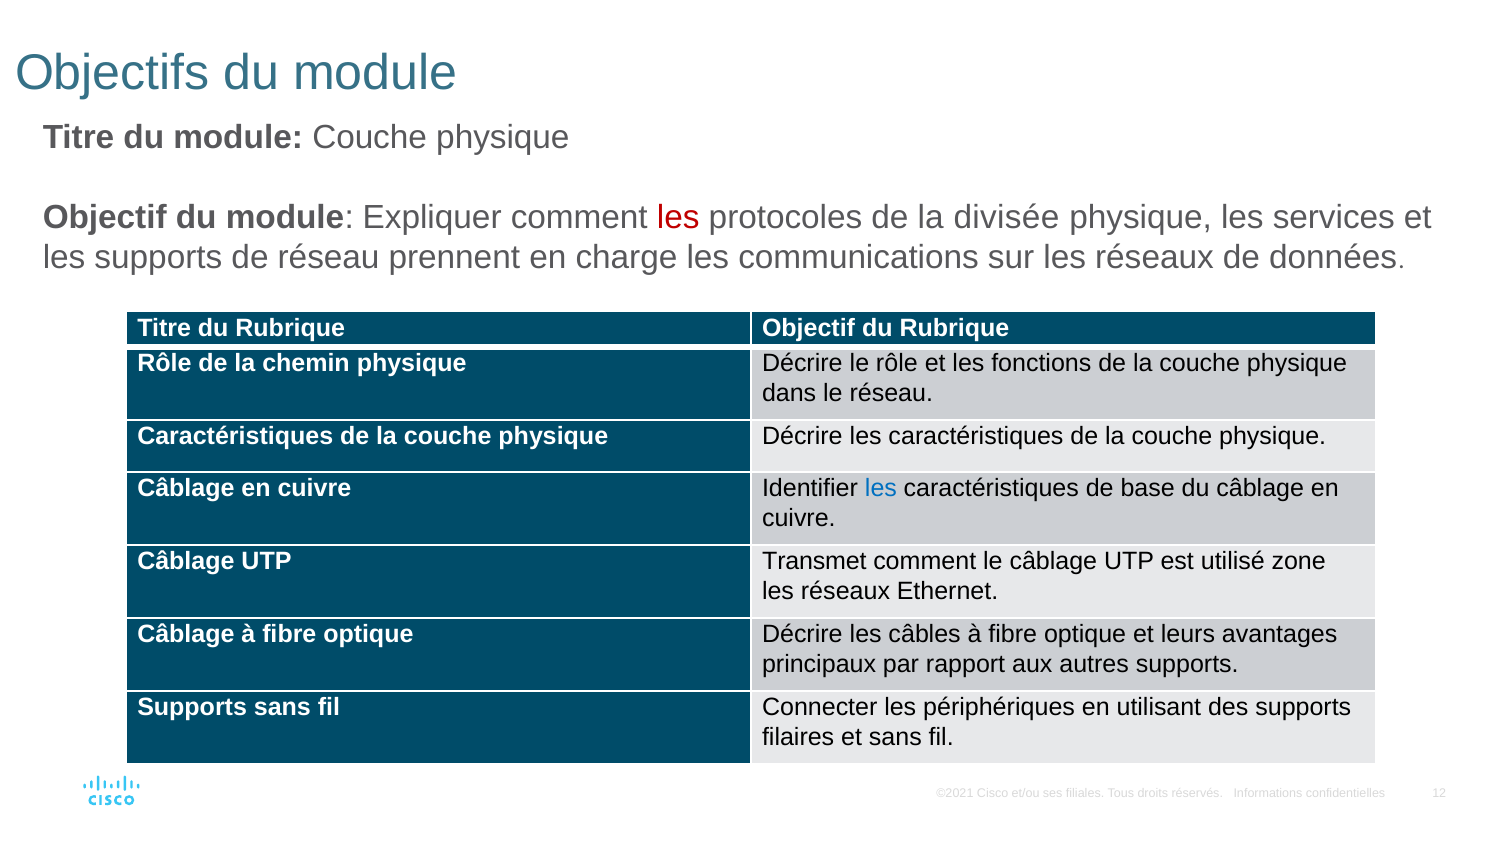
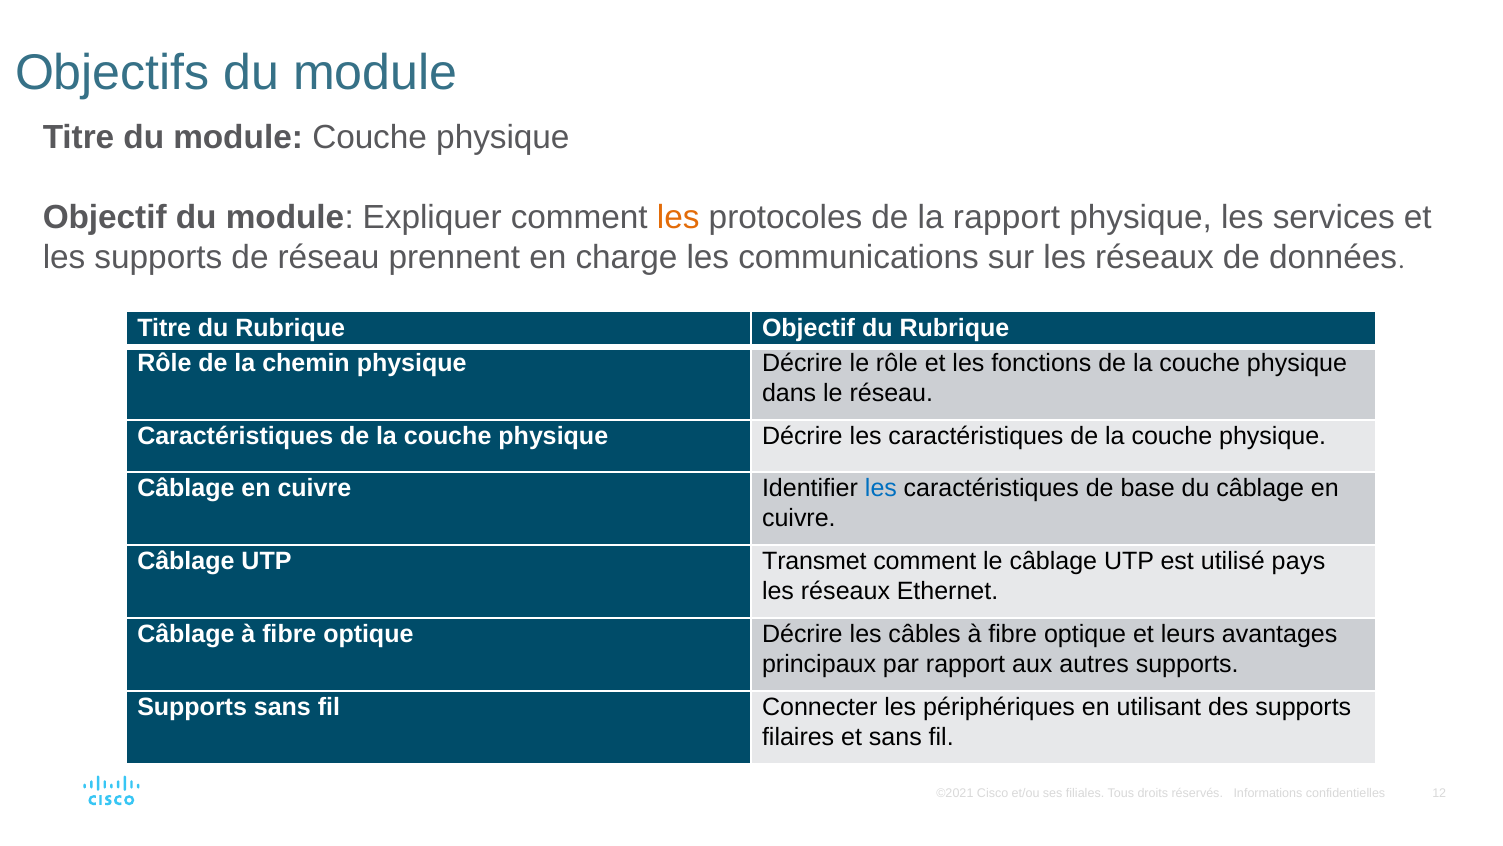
les at (678, 217) colour: red -> orange
la divisée: divisée -> rapport
zone: zone -> pays
